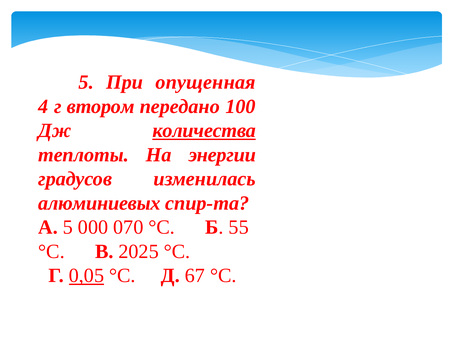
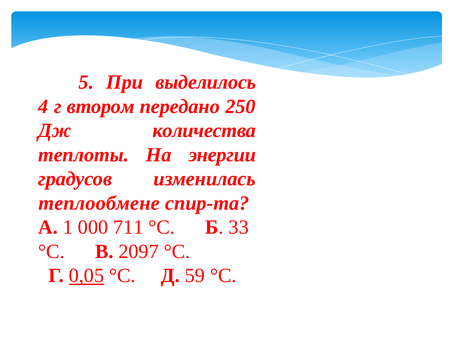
опущенная: опущенная -> выделилось
100: 100 -> 250
количества underline: present -> none
алюминиевых: алюминиевых -> теплообмене
А 5: 5 -> 1
070: 070 -> 711
55: 55 -> 33
2025: 2025 -> 2097
67: 67 -> 59
